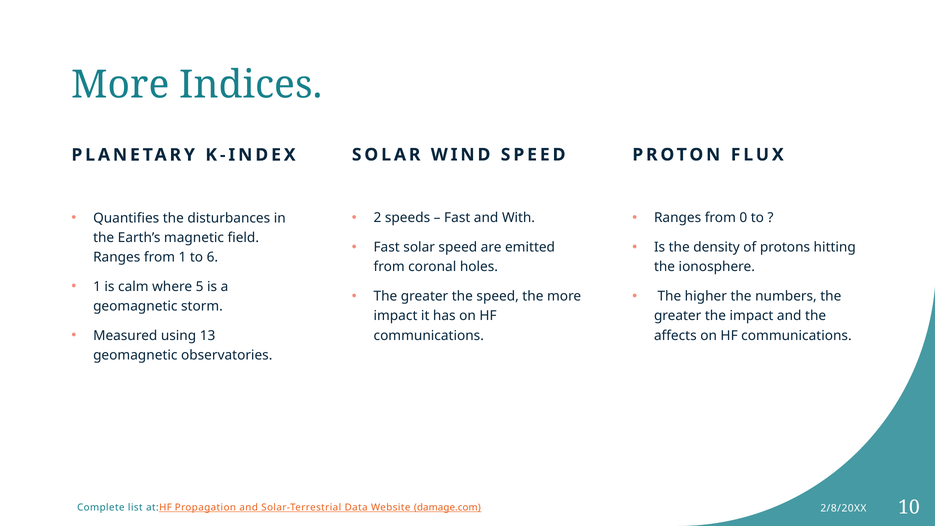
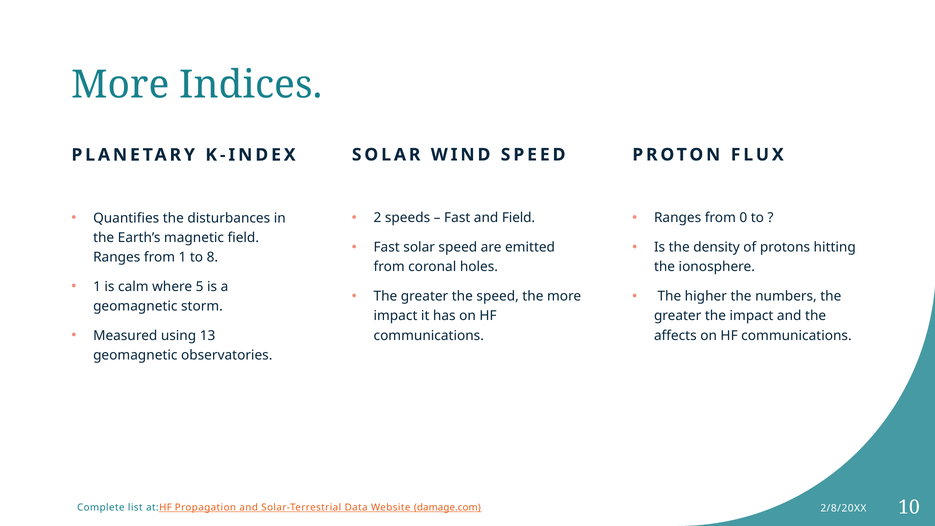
and With: With -> Field
6: 6 -> 8
